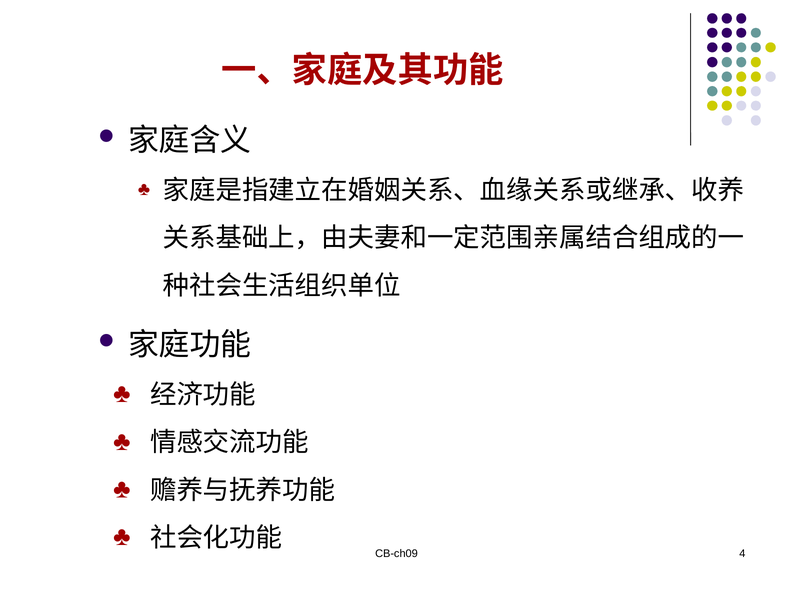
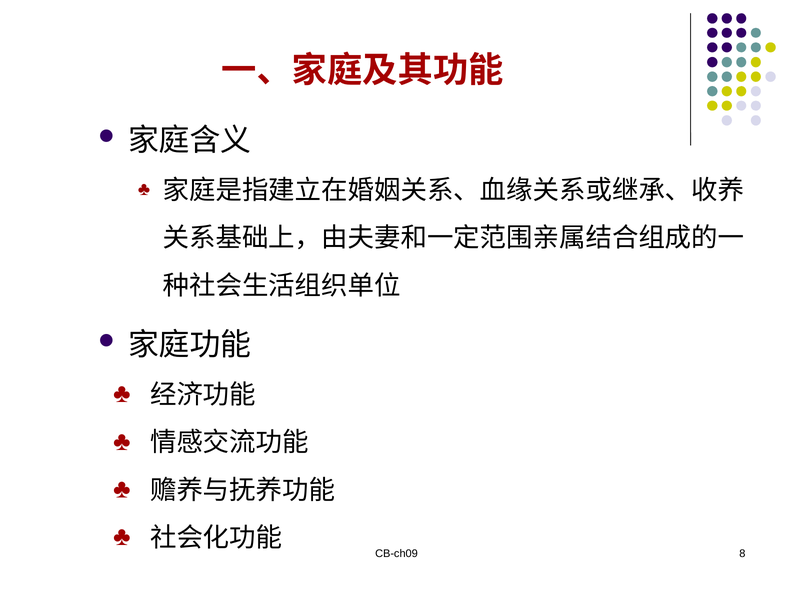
4: 4 -> 8
